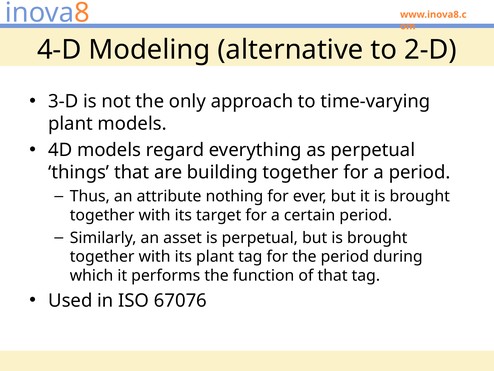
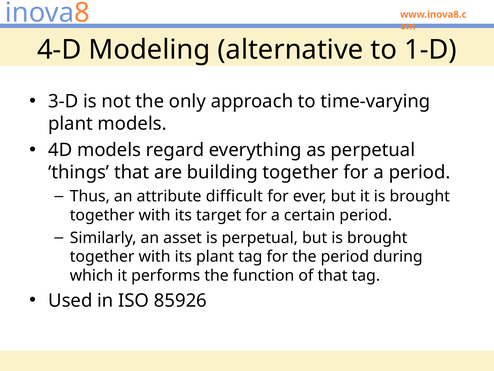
2-D: 2-D -> 1-D
nothing: nothing -> difficult
67076: 67076 -> 85926
